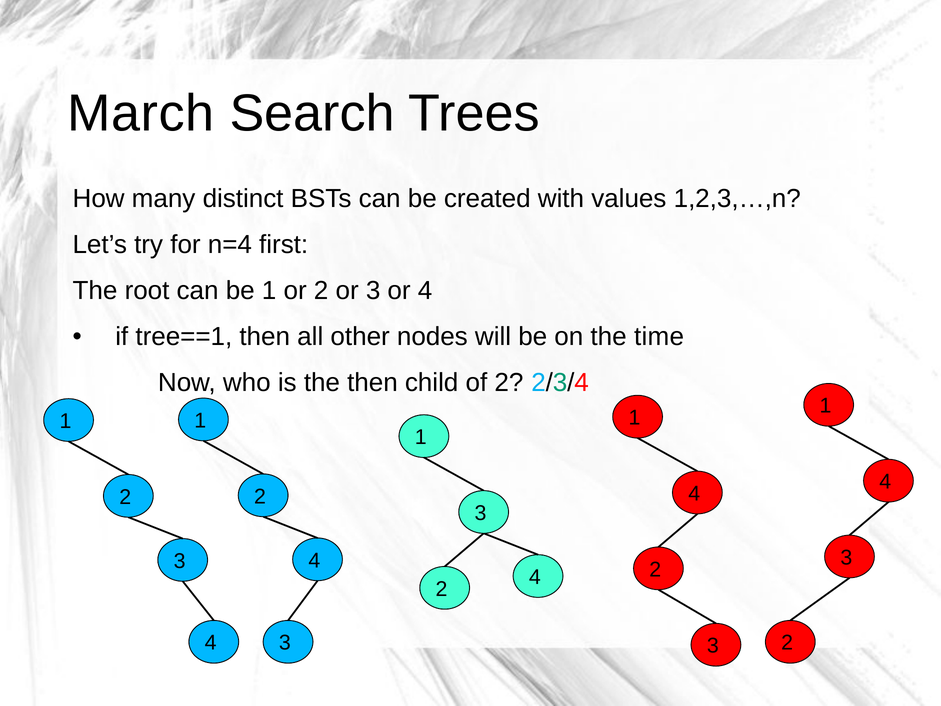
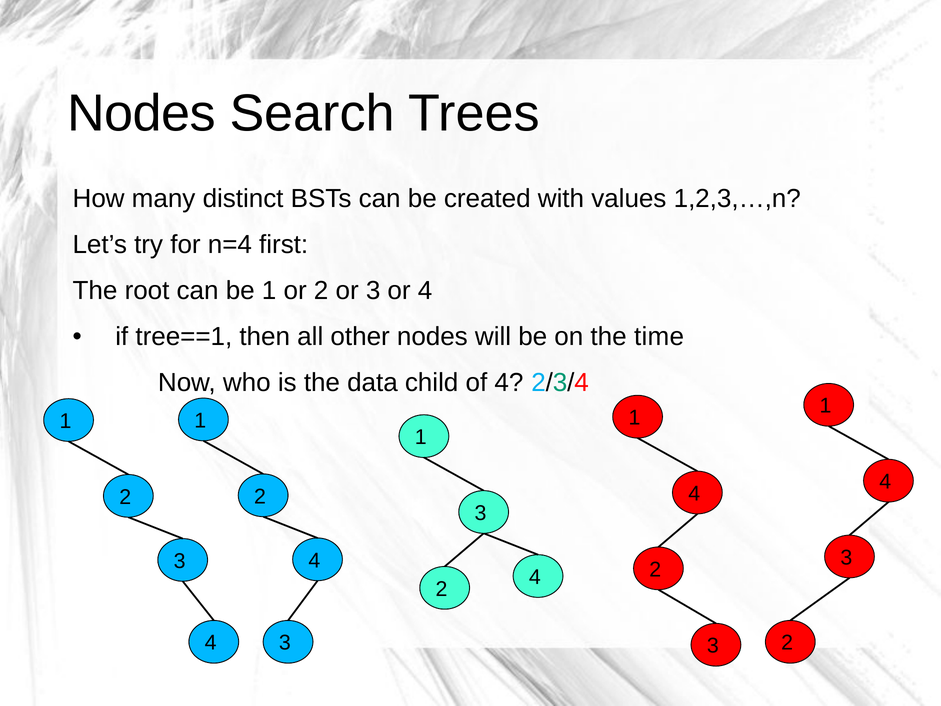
March at (141, 114): March -> Nodes
the then: then -> data
of 2: 2 -> 4
